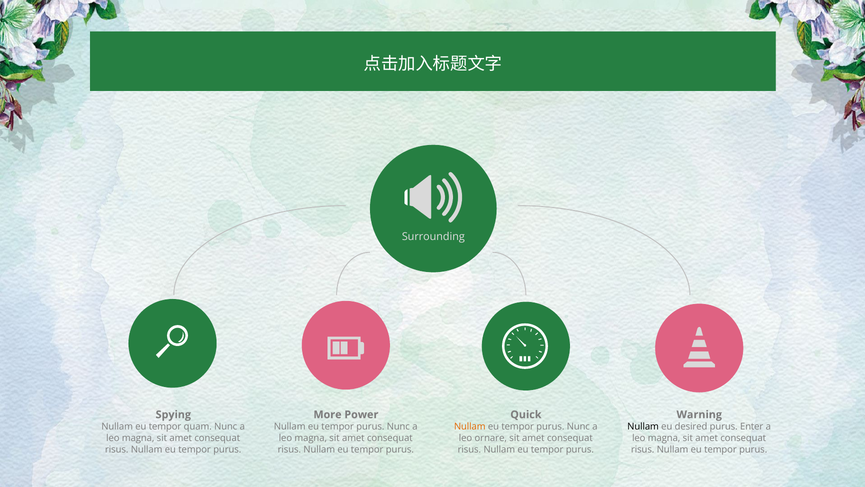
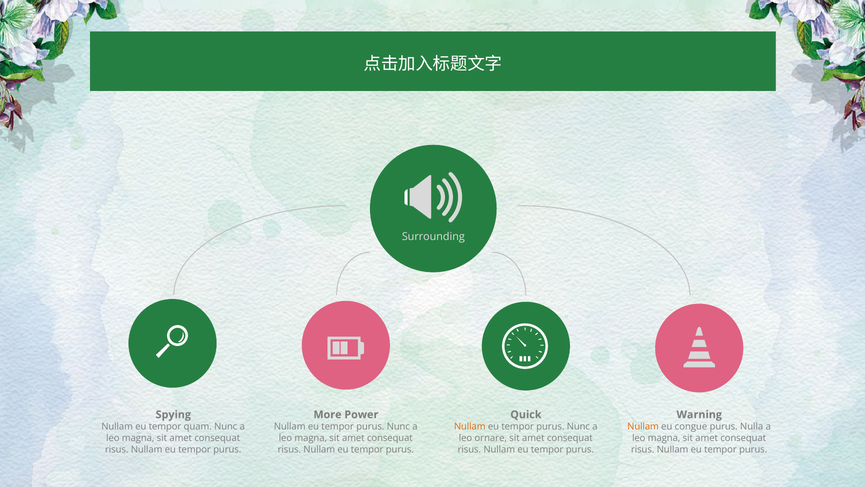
Nullam at (643, 426) colour: black -> orange
desired: desired -> congue
Enter: Enter -> Nulla
